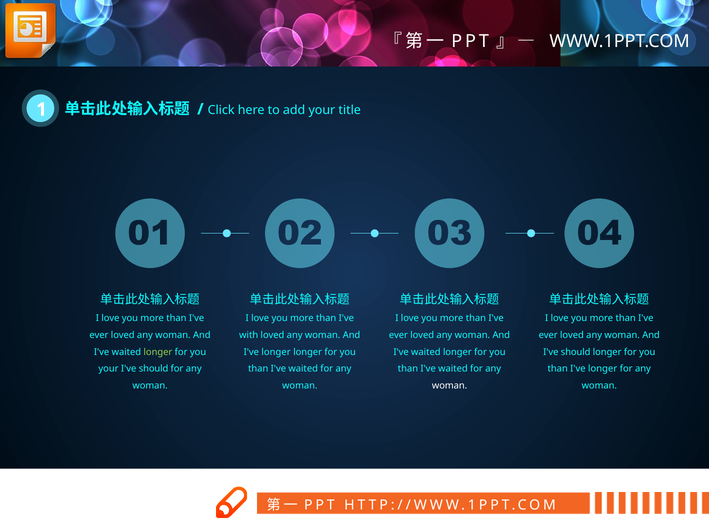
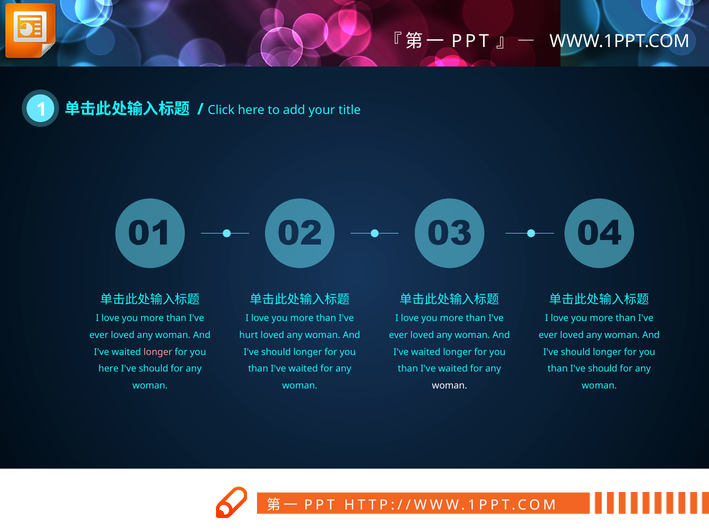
with: with -> hurt
longer at (158, 352) colour: light green -> pink
longer at (276, 352): longer -> should
your at (108, 369): your -> here
than I've longer: longer -> should
